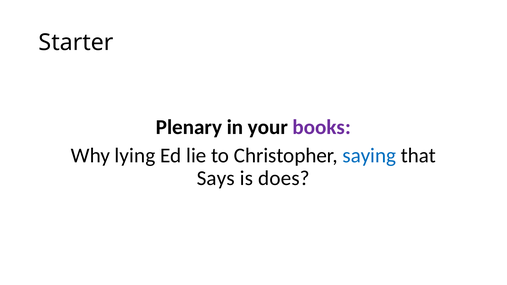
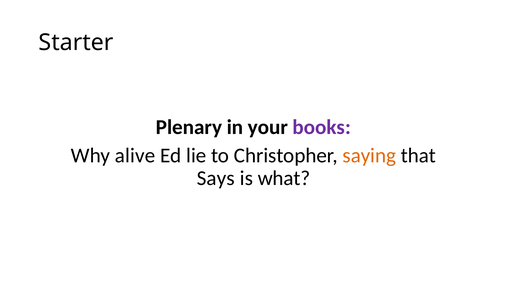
lying: lying -> alive
saying colour: blue -> orange
does: does -> what
